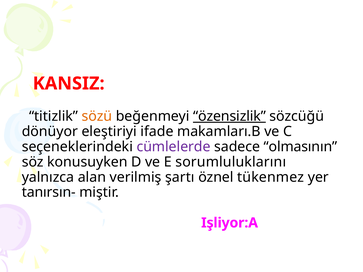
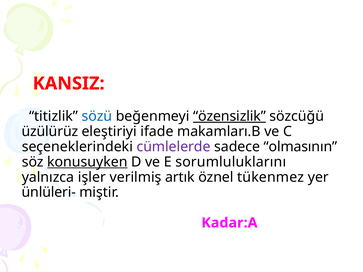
sözü colour: orange -> blue
dönüyor: dönüyor -> üzülürüz
konusuyken underline: none -> present
alan: alan -> işler
şartı: şartı -> artık
tanırsın-: tanırsın- -> ünlüleri-
Işliyor:A: Işliyor:A -> Kadar:A
